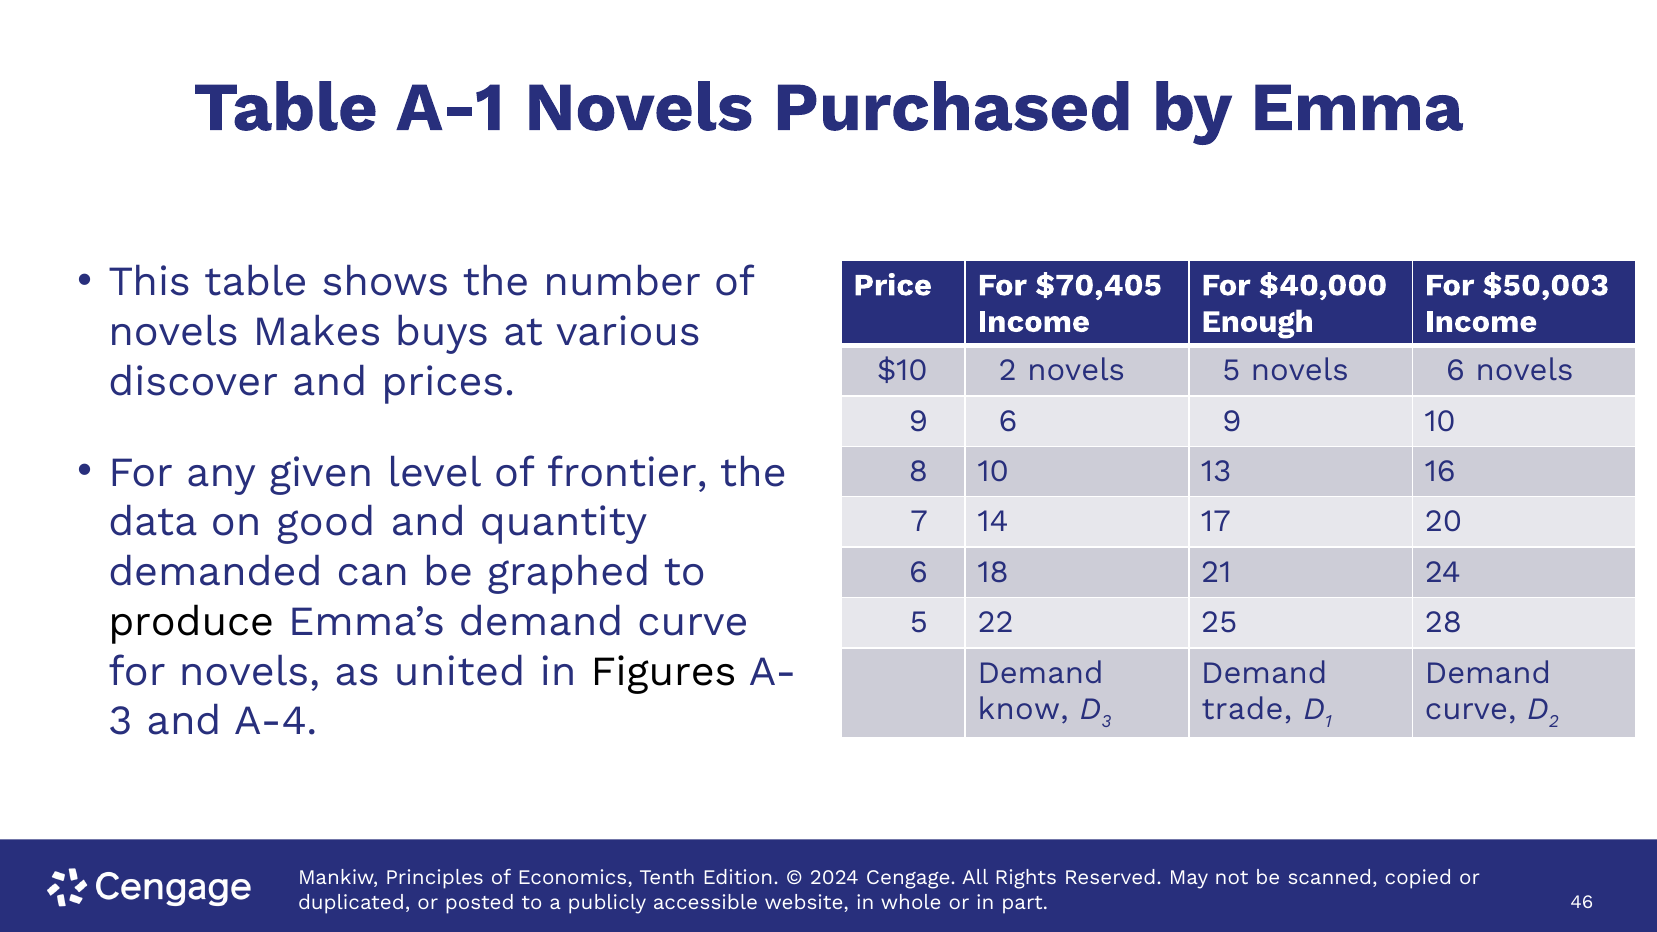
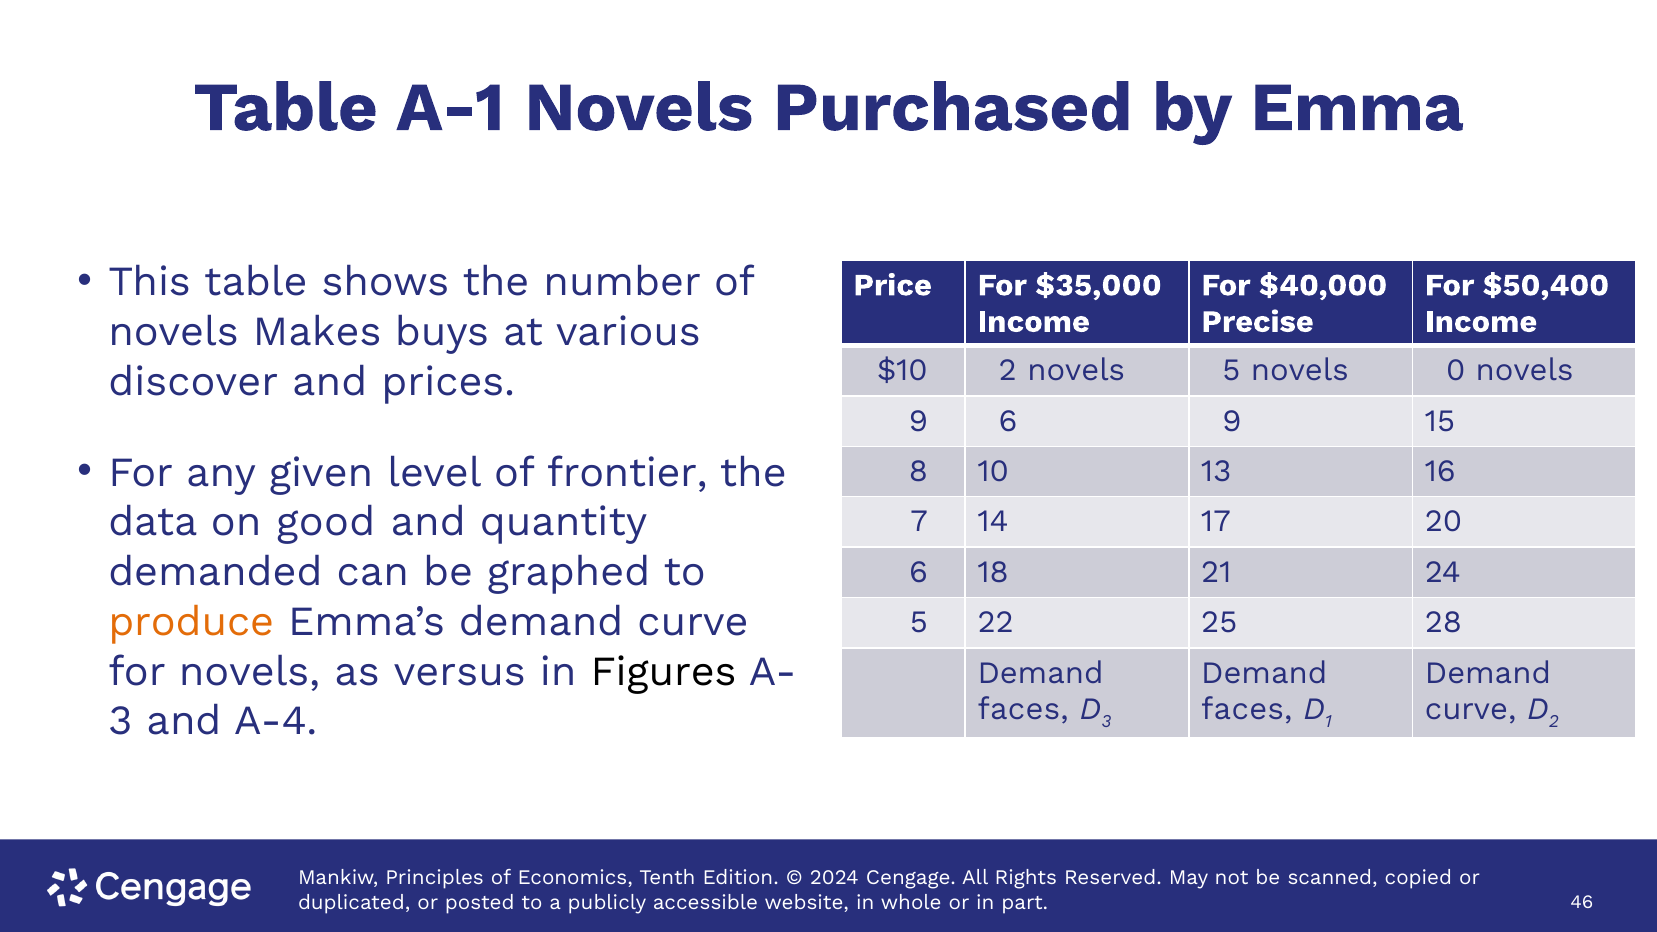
$70,405: $70,405 -> $35,000
$50,003: $50,003 -> $50,400
Enough: Enough -> Precise
novels 6: 6 -> 0
9 10: 10 -> 15
produce colour: black -> orange
united: united -> versus
know at (1023, 709): know -> faces
trade at (1247, 709): trade -> faces
